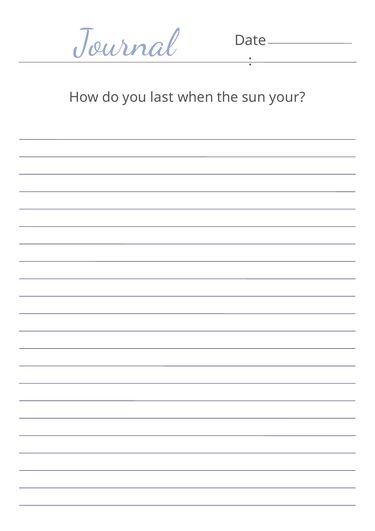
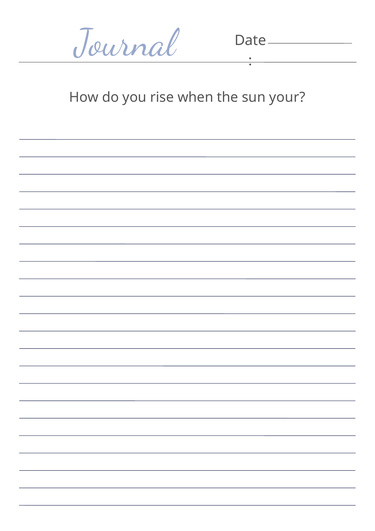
last: last -> rise
